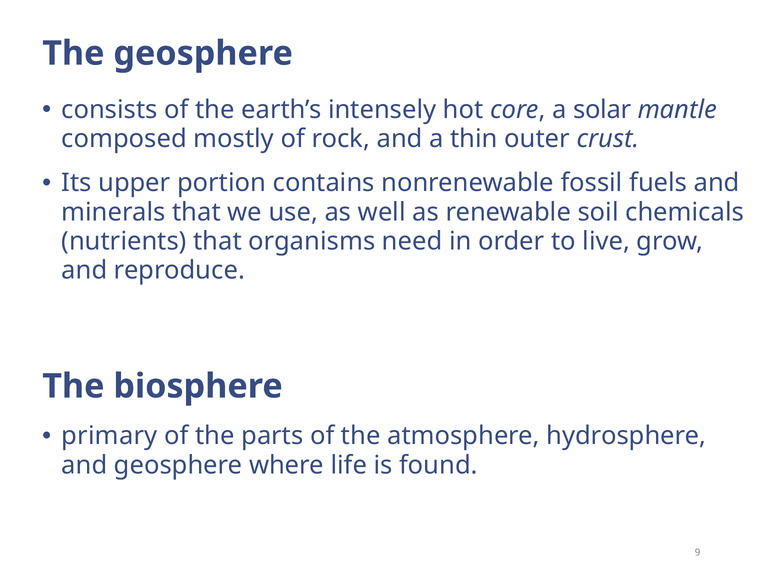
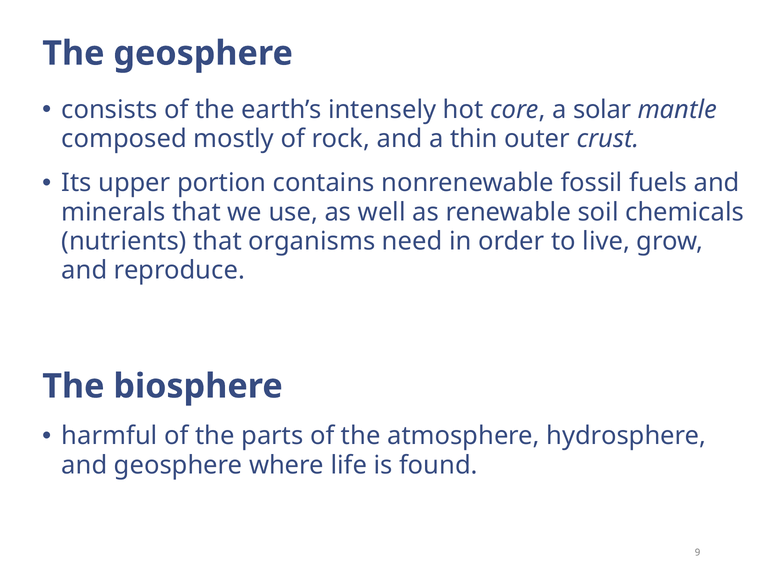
primary: primary -> harmful
